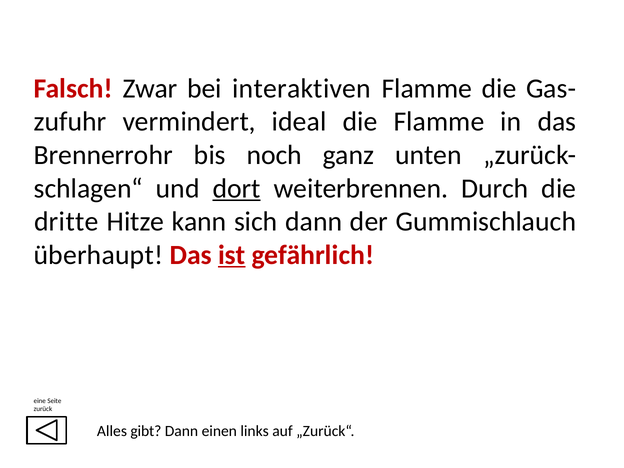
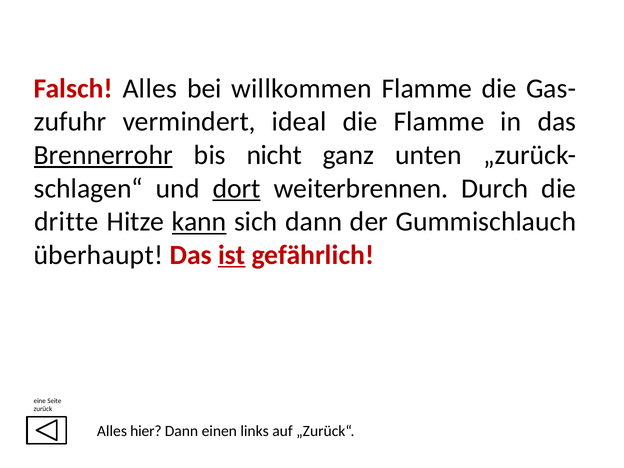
Falsch Zwar: Zwar -> Alles
interaktiven: interaktiven -> willkommen
Brennerrohr underline: none -> present
noch: noch -> nicht
kann underline: none -> present
gibt: gibt -> hier
